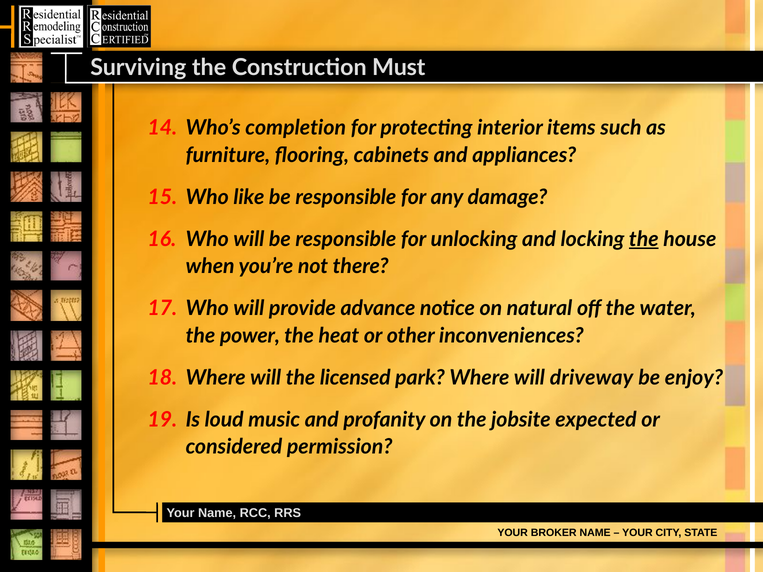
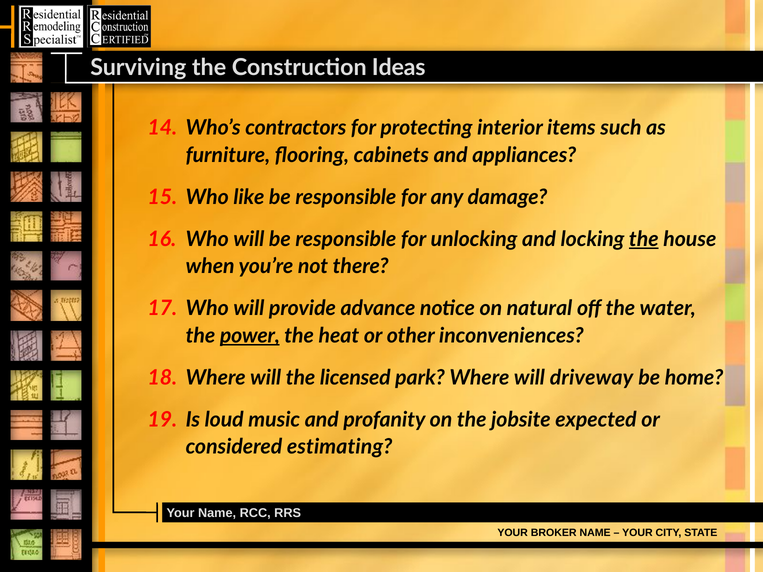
Must: Must -> Ideas
completion: completion -> contractors
power underline: none -> present
enjoy: enjoy -> home
permission: permission -> estimating
